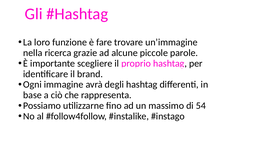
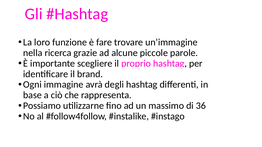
54: 54 -> 36
